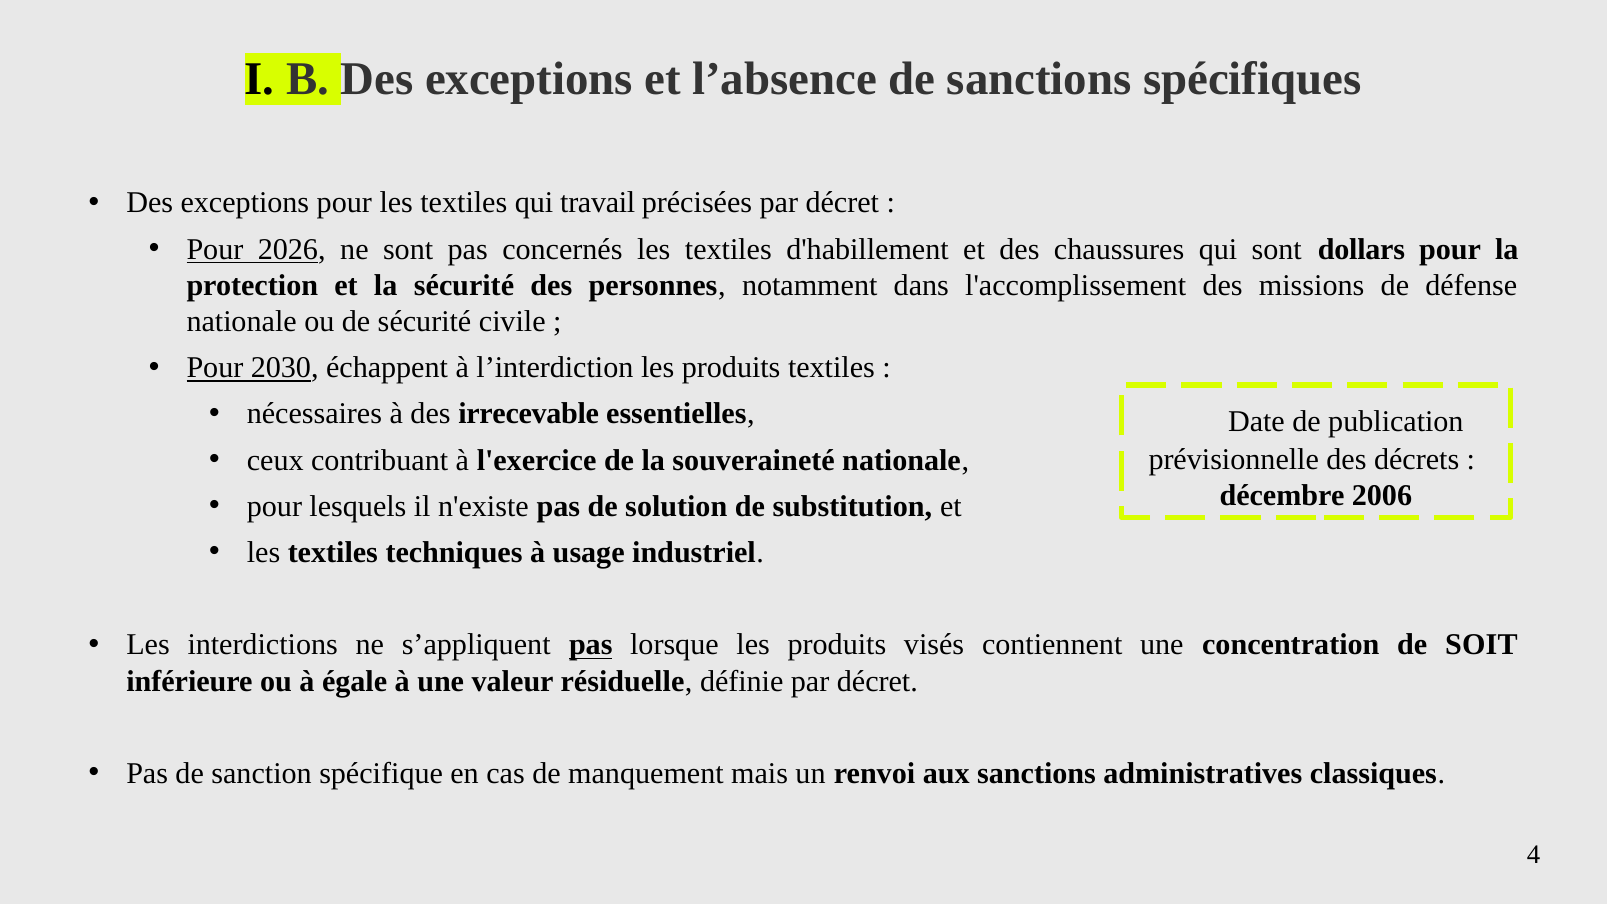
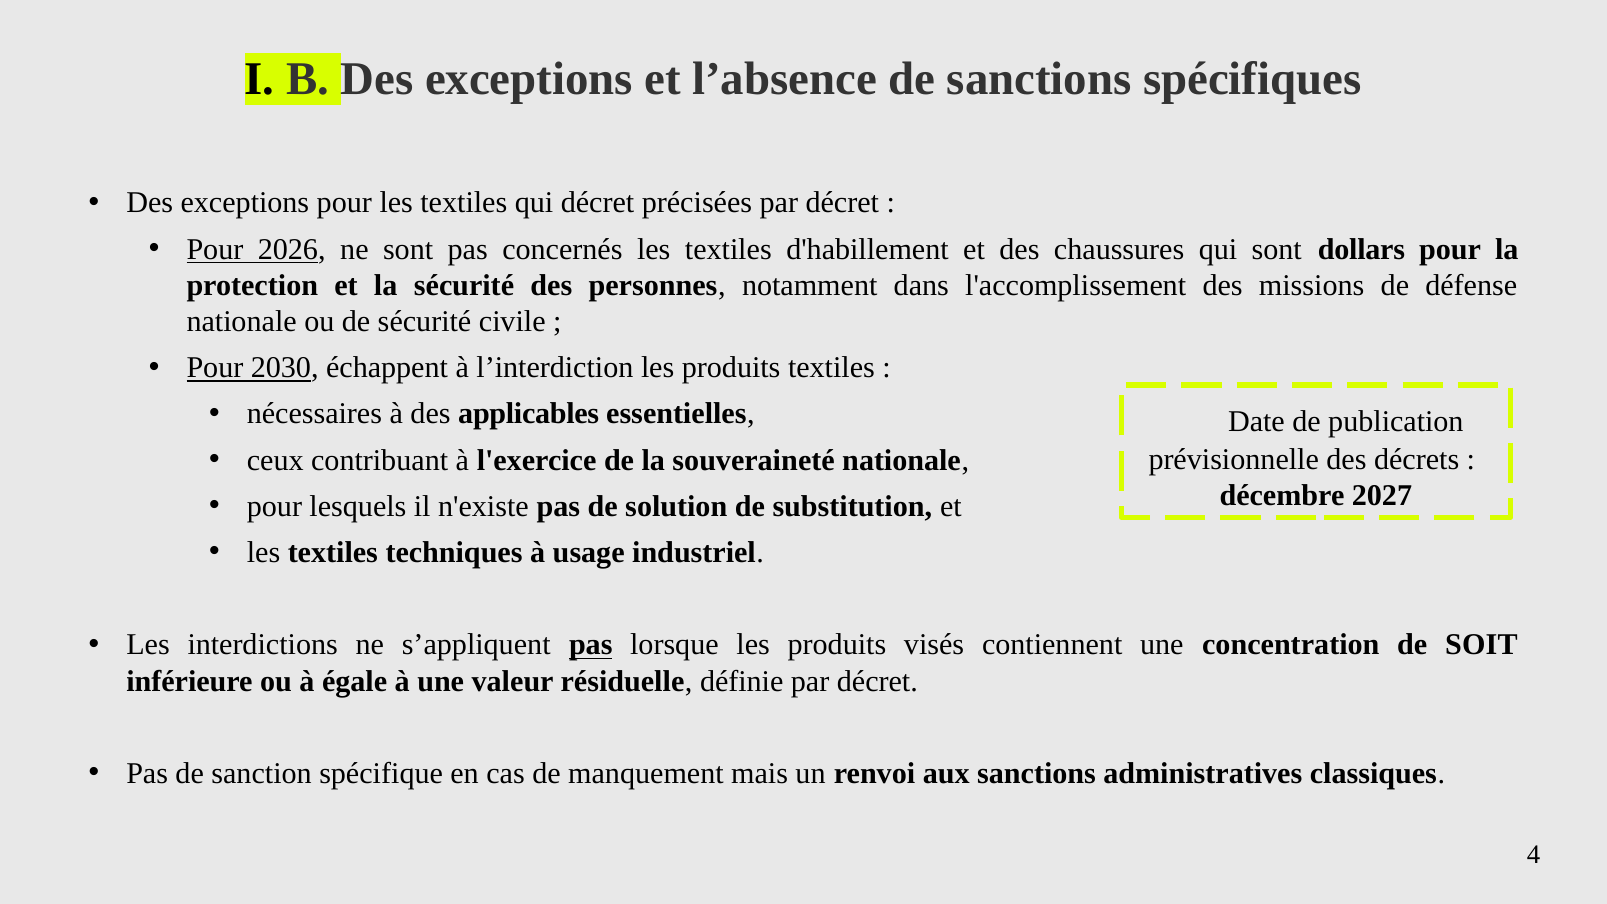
qui travail: travail -> décret
irrecevable: irrecevable -> applicables
2006: 2006 -> 2027
